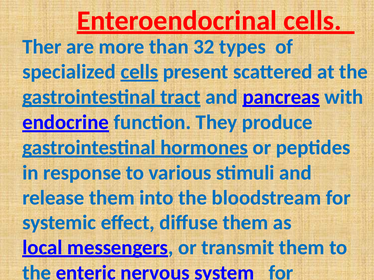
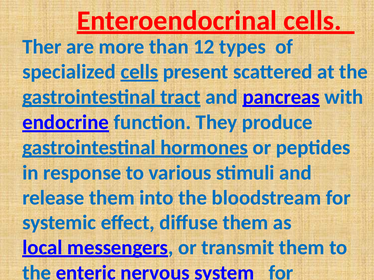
32: 32 -> 12
